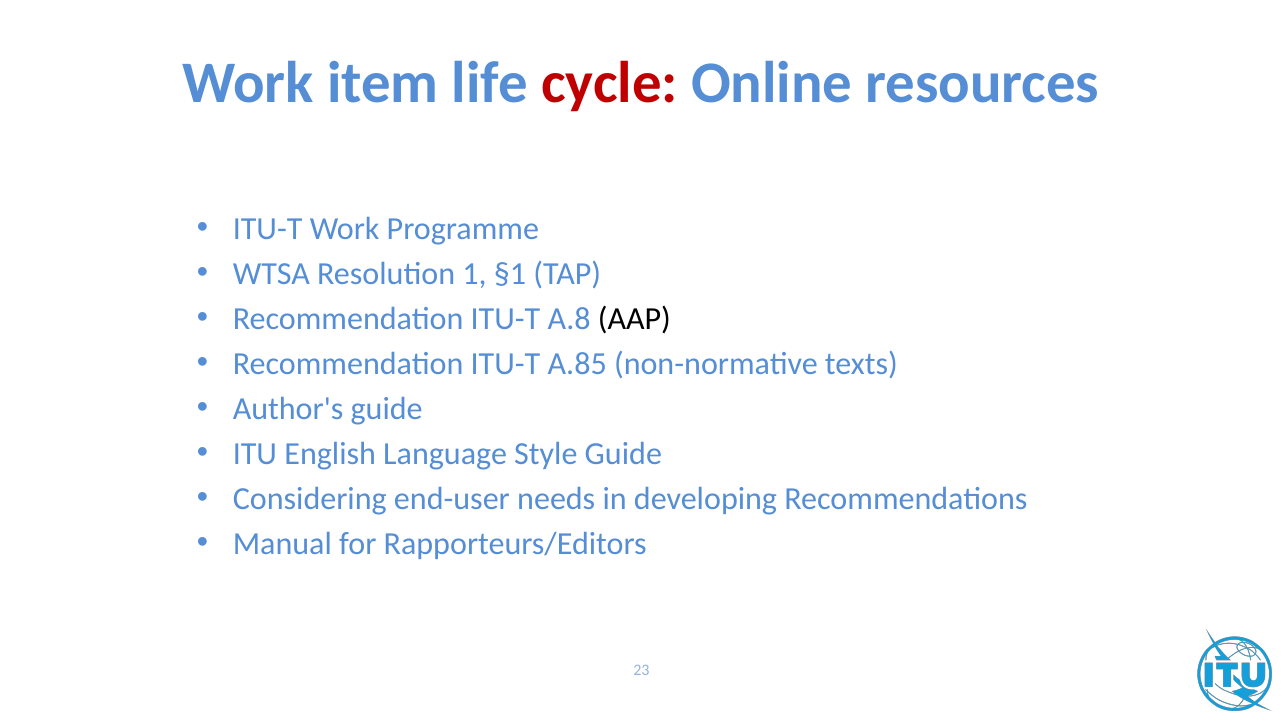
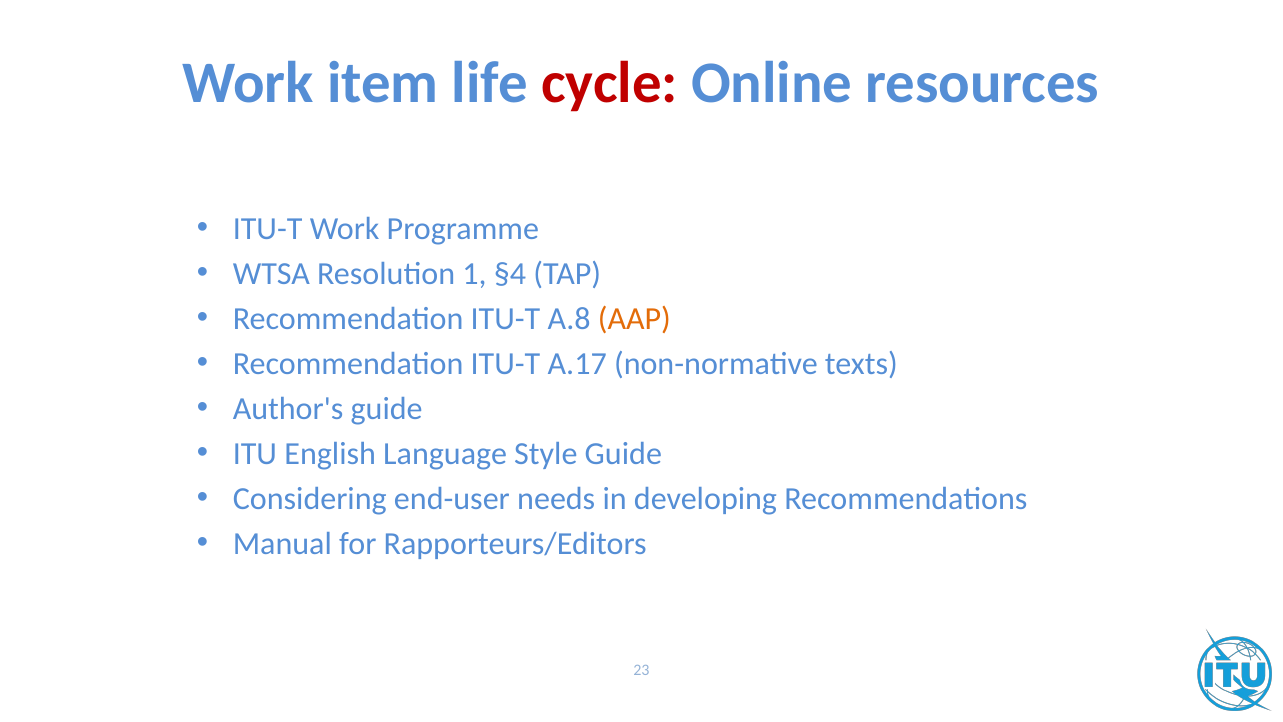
§1: §1 -> §4
AAP colour: black -> orange
A.85: A.85 -> A.17
